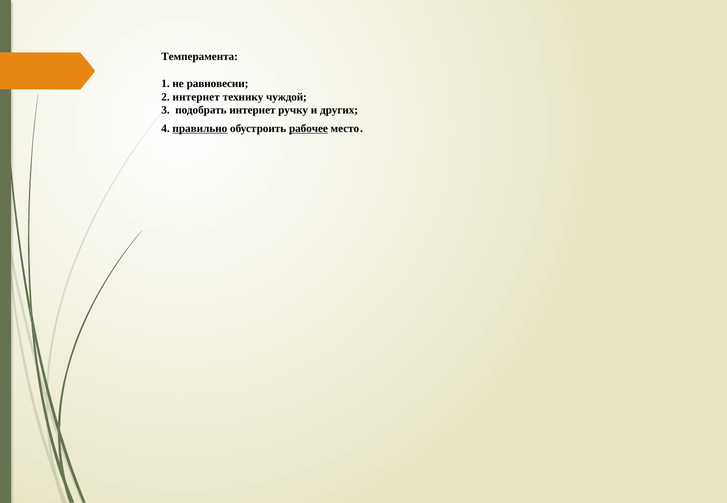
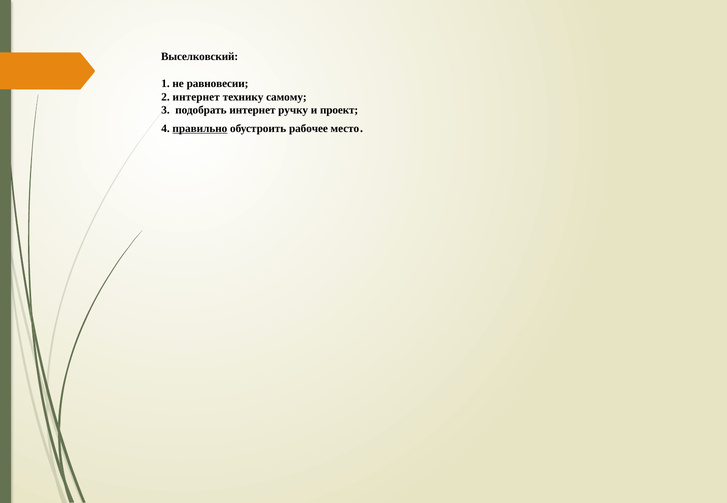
Темперамента: Темперамента -> Выселковский
чуждой: чуждой -> самому
других: других -> проект
рабочее underline: present -> none
